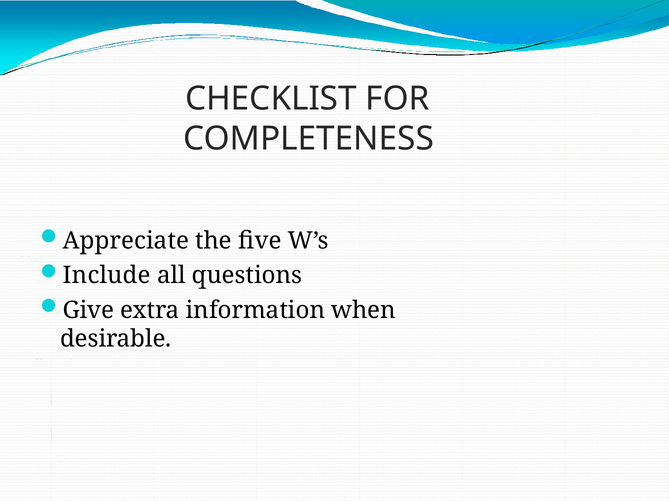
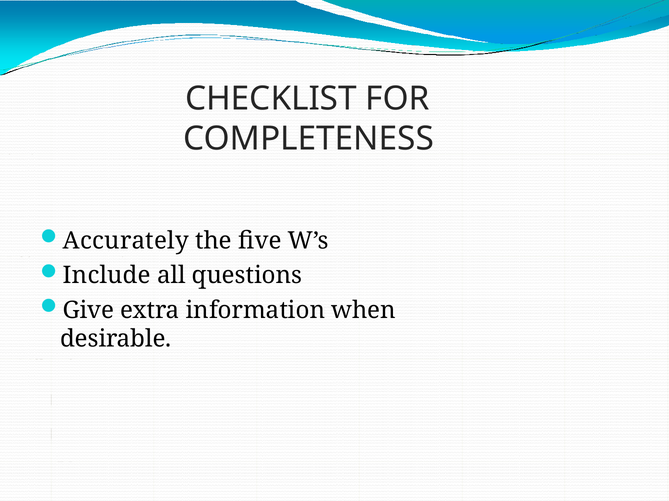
Appreciate: Appreciate -> Accurately
